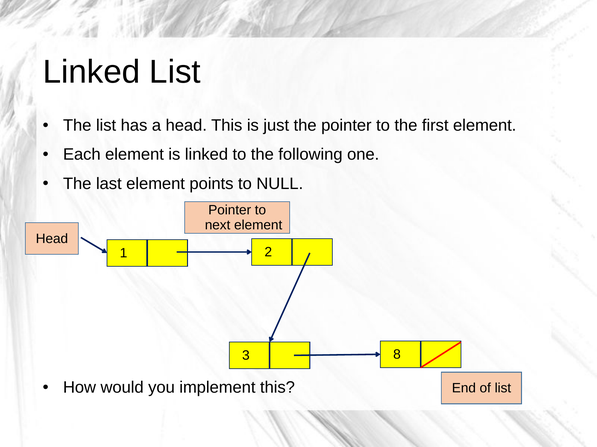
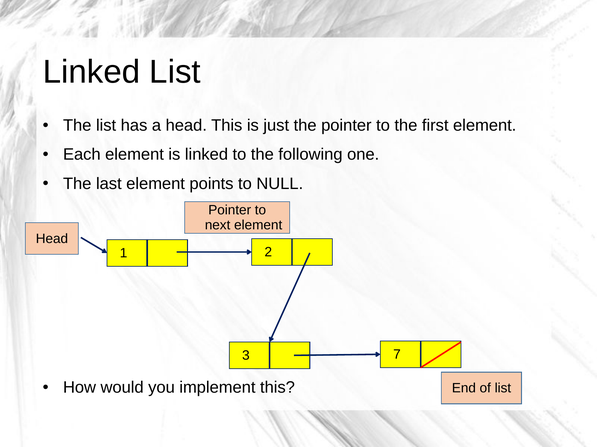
8: 8 -> 7
